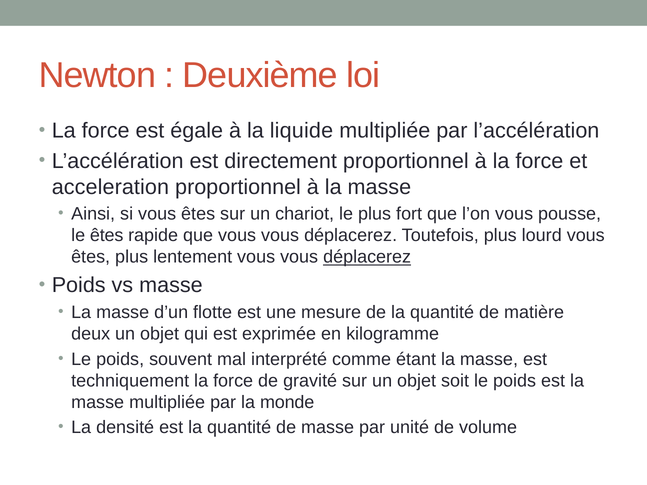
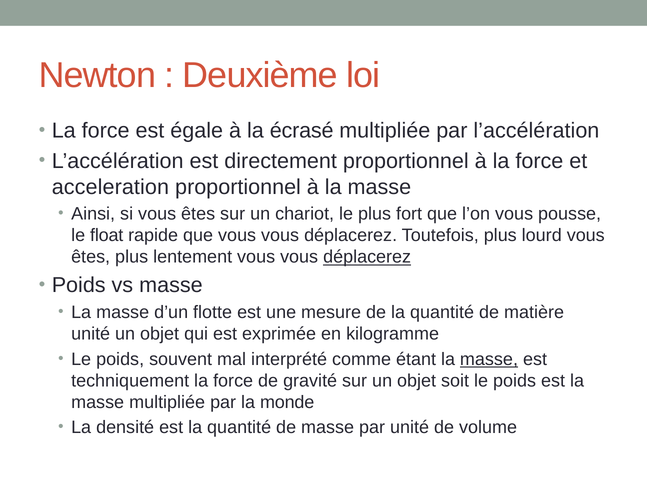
liquide: liquide -> écrasé
le êtes: êtes -> float
deux at (91, 334): deux -> unité
masse at (489, 359) underline: none -> present
